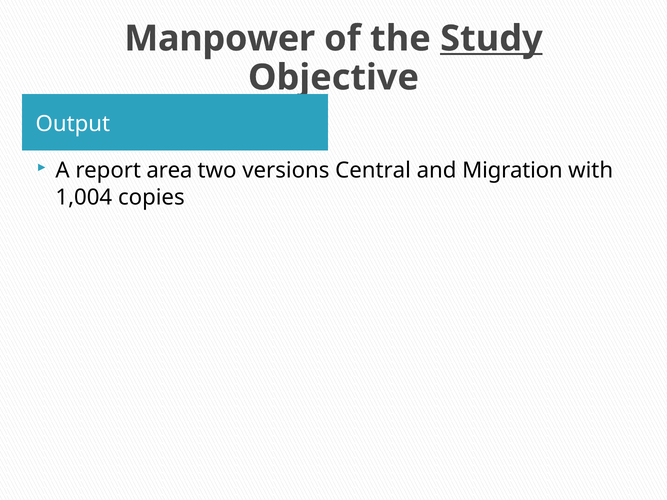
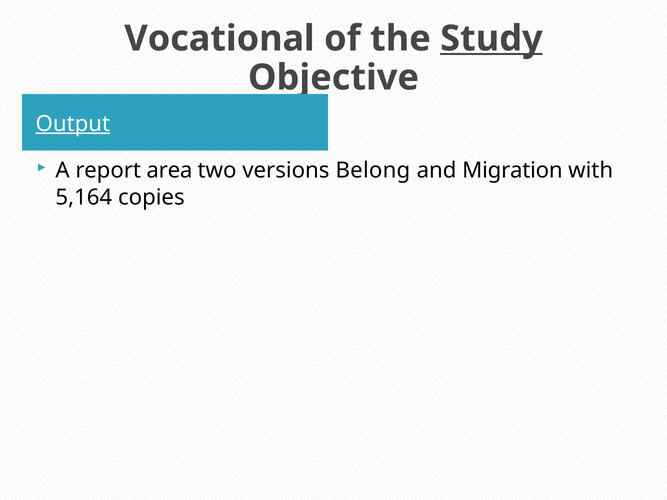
Manpower: Manpower -> Vocational
Output underline: none -> present
Central: Central -> Belong
1,004: 1,004 -> 5,164
